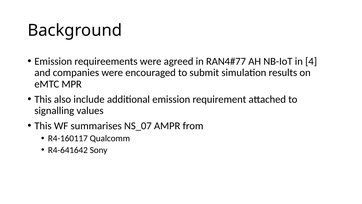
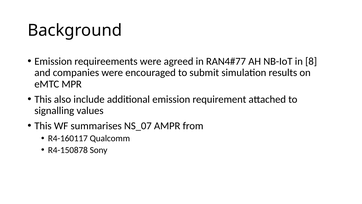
4: 4 -> 8
R4-641642: R4-641642 -> R4-150878
